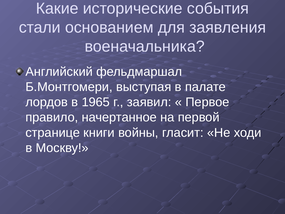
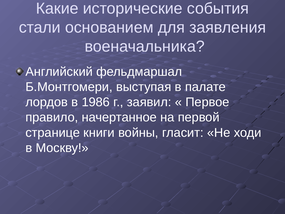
1965: 1965 -> 1986
